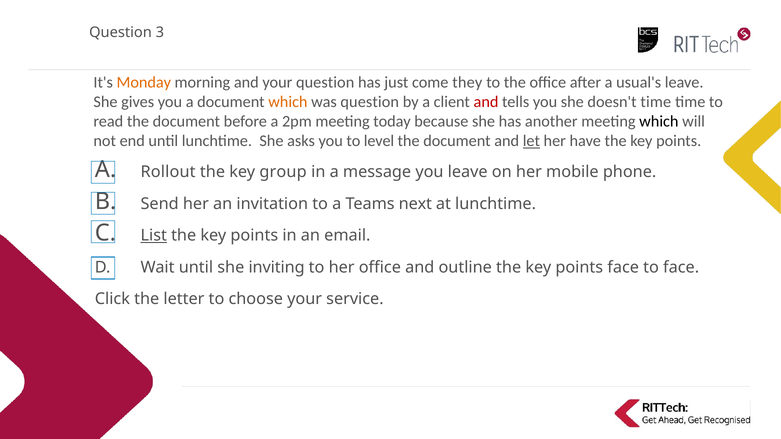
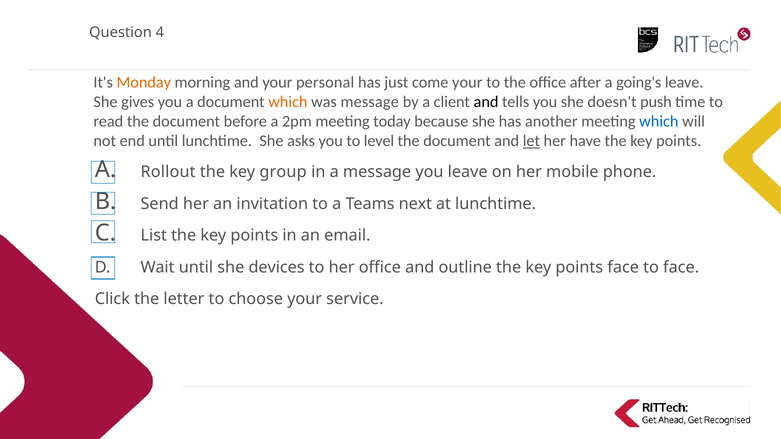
3: 3 -> 4
your question: question -> personal
come they: they -> your
usual's: usual's -> going's
was question: question -> message
and at (486, 102) colour: red -> black
doesn't time: time -> push
which at (659, 121) colour: black -> blue
List underline: present -> none
inviting: inviting -> devices
